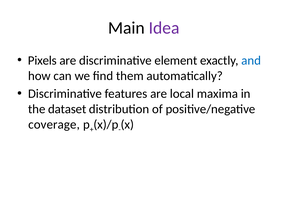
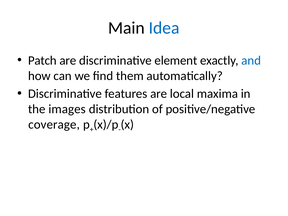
Idea colour: purple -> blue
Pixels: Pixels -> Patch
dataset: dataset -> images
